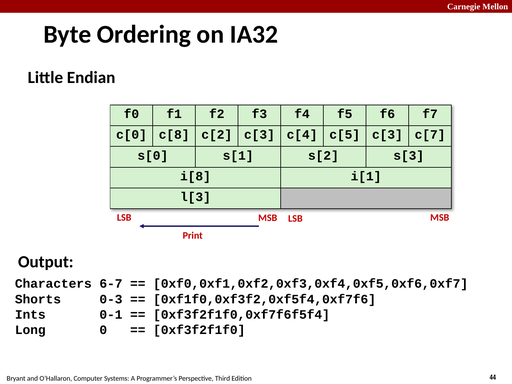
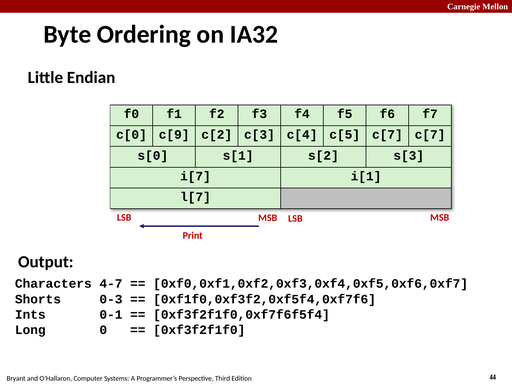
c[8: c[8 -> c[9
c[5 c[3: c[3 -> c[7
i[8: i[8 -> i[7
l[3: l[3 -> l[7
6-7: 6-7 -> 4-7
